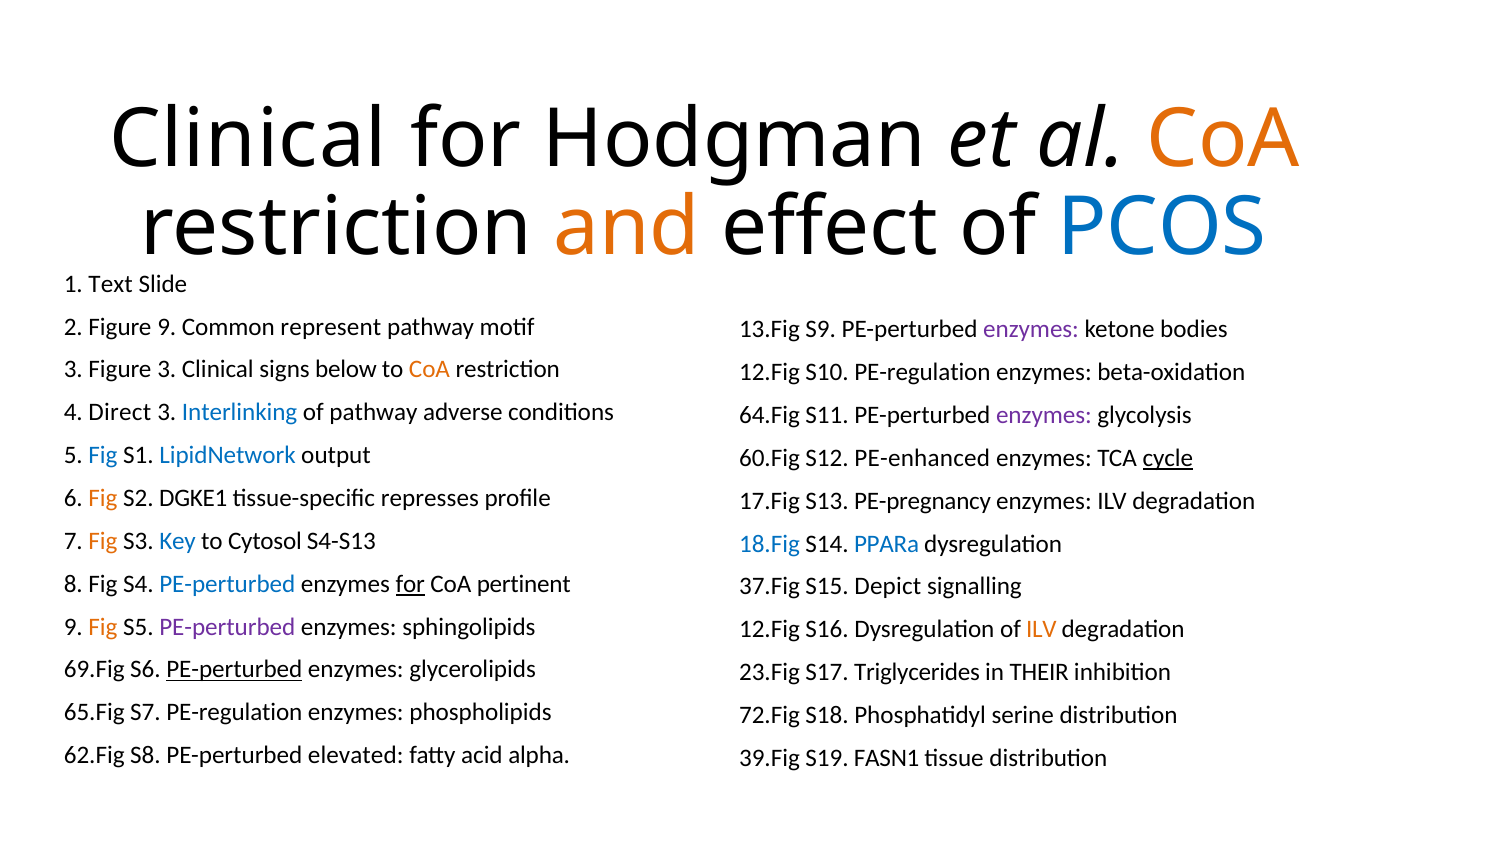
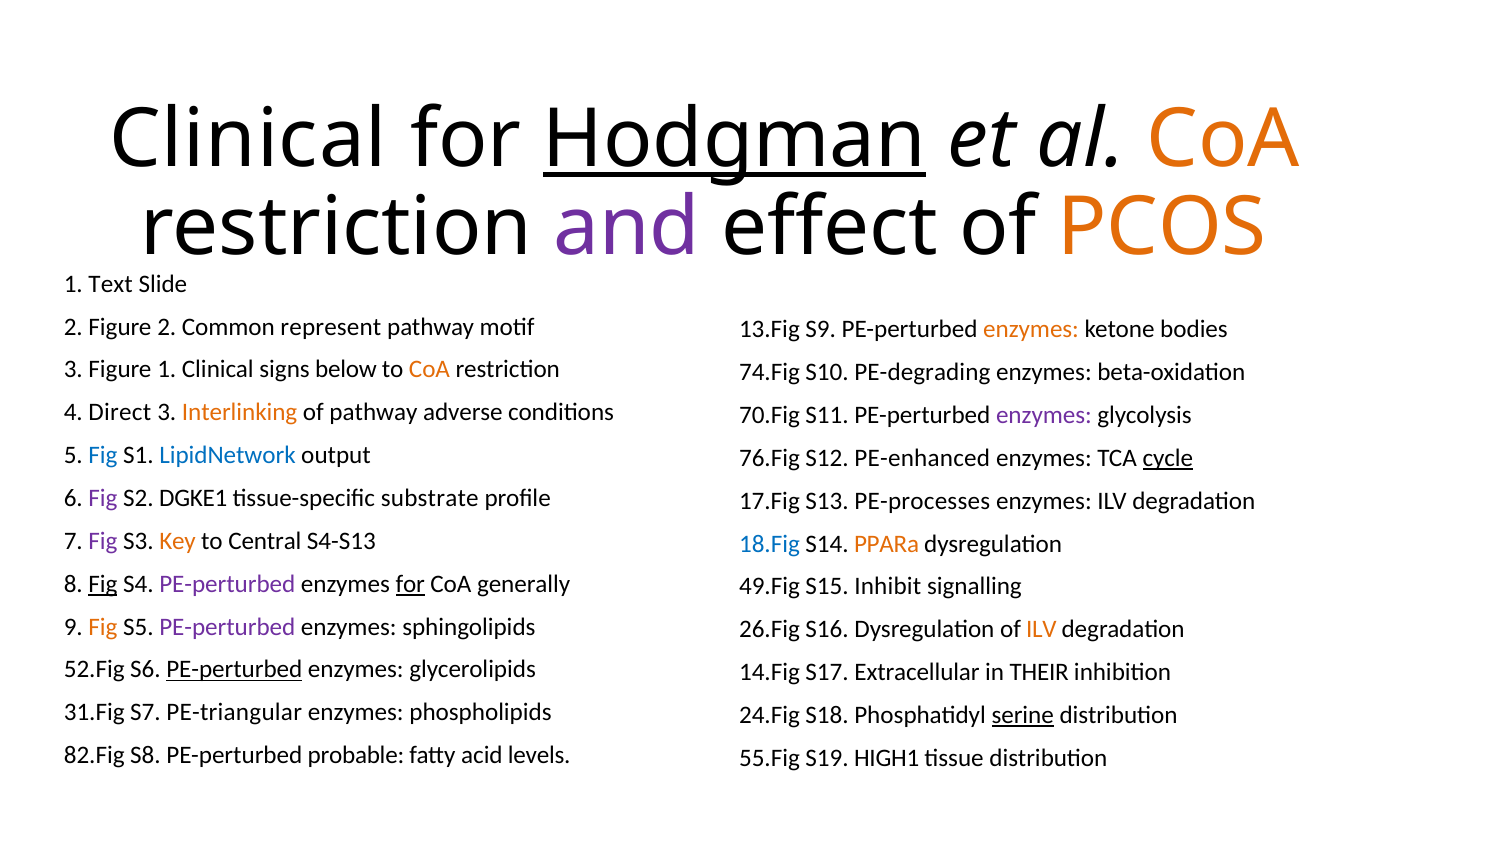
Hodgman underline: none -> present
and colour: orange -> purple
PCOS colour: blue -> orange
Figure 9: 9 -> 2
enzymes at (1031, 330) colour: purple -> orange
Figure 3: 3 -> 1
12.Fig at (769, 372): 12.Fig -> 74.Fig
S10 PE-regulation: PE-regulation -> PE-degrading
Interlinking colour: blue -> orange
64.Fig: 64.Fig -> 70.Fig
60.Fig: 60.Fig -> 76.Fig
Fig at (103, 498) colour: orange -> purple
represses: represses -> substrate
PE-pregnancy: PE-pregnancy -> PE-processes
Fig at (103, 541) colour: orange -> purple
Key colour: blue -> orange
Cytosol: Cytosol -> Central
PPARa colour: blue -> orange
Fig at (103, 584) underline: none -> present
PE-perturbed at (227, 584) colour: blue -> purple
pertinent: pertinent -> generally
37.Fig: 37.Fig -> 49.Fig
Depict: Depict -> Inhibit
12.Fig at (769, 630): 12.Fig -> 26.Fig
69.Fig: 69.Fig -> 52.Fig
23.Fig: 23.Fig -> 14.Fig
Triglycerides: Triglycerides -> Extracellular
65.Fig: 65.Fig -> 31.Fig
S7 PE-regulation: PE-regulation -> PE-triangular
72.Fig: 72.Fig -> 24.Fig
serine underline: none -> present
62.Fig: 62.Fig -> 82.Fig
elevated: elevated -> probable
alpha: alpha -> levels
39.Fig: 39.Fig -> 55.Fig
FASN1: FASN1 -> HIGH1
